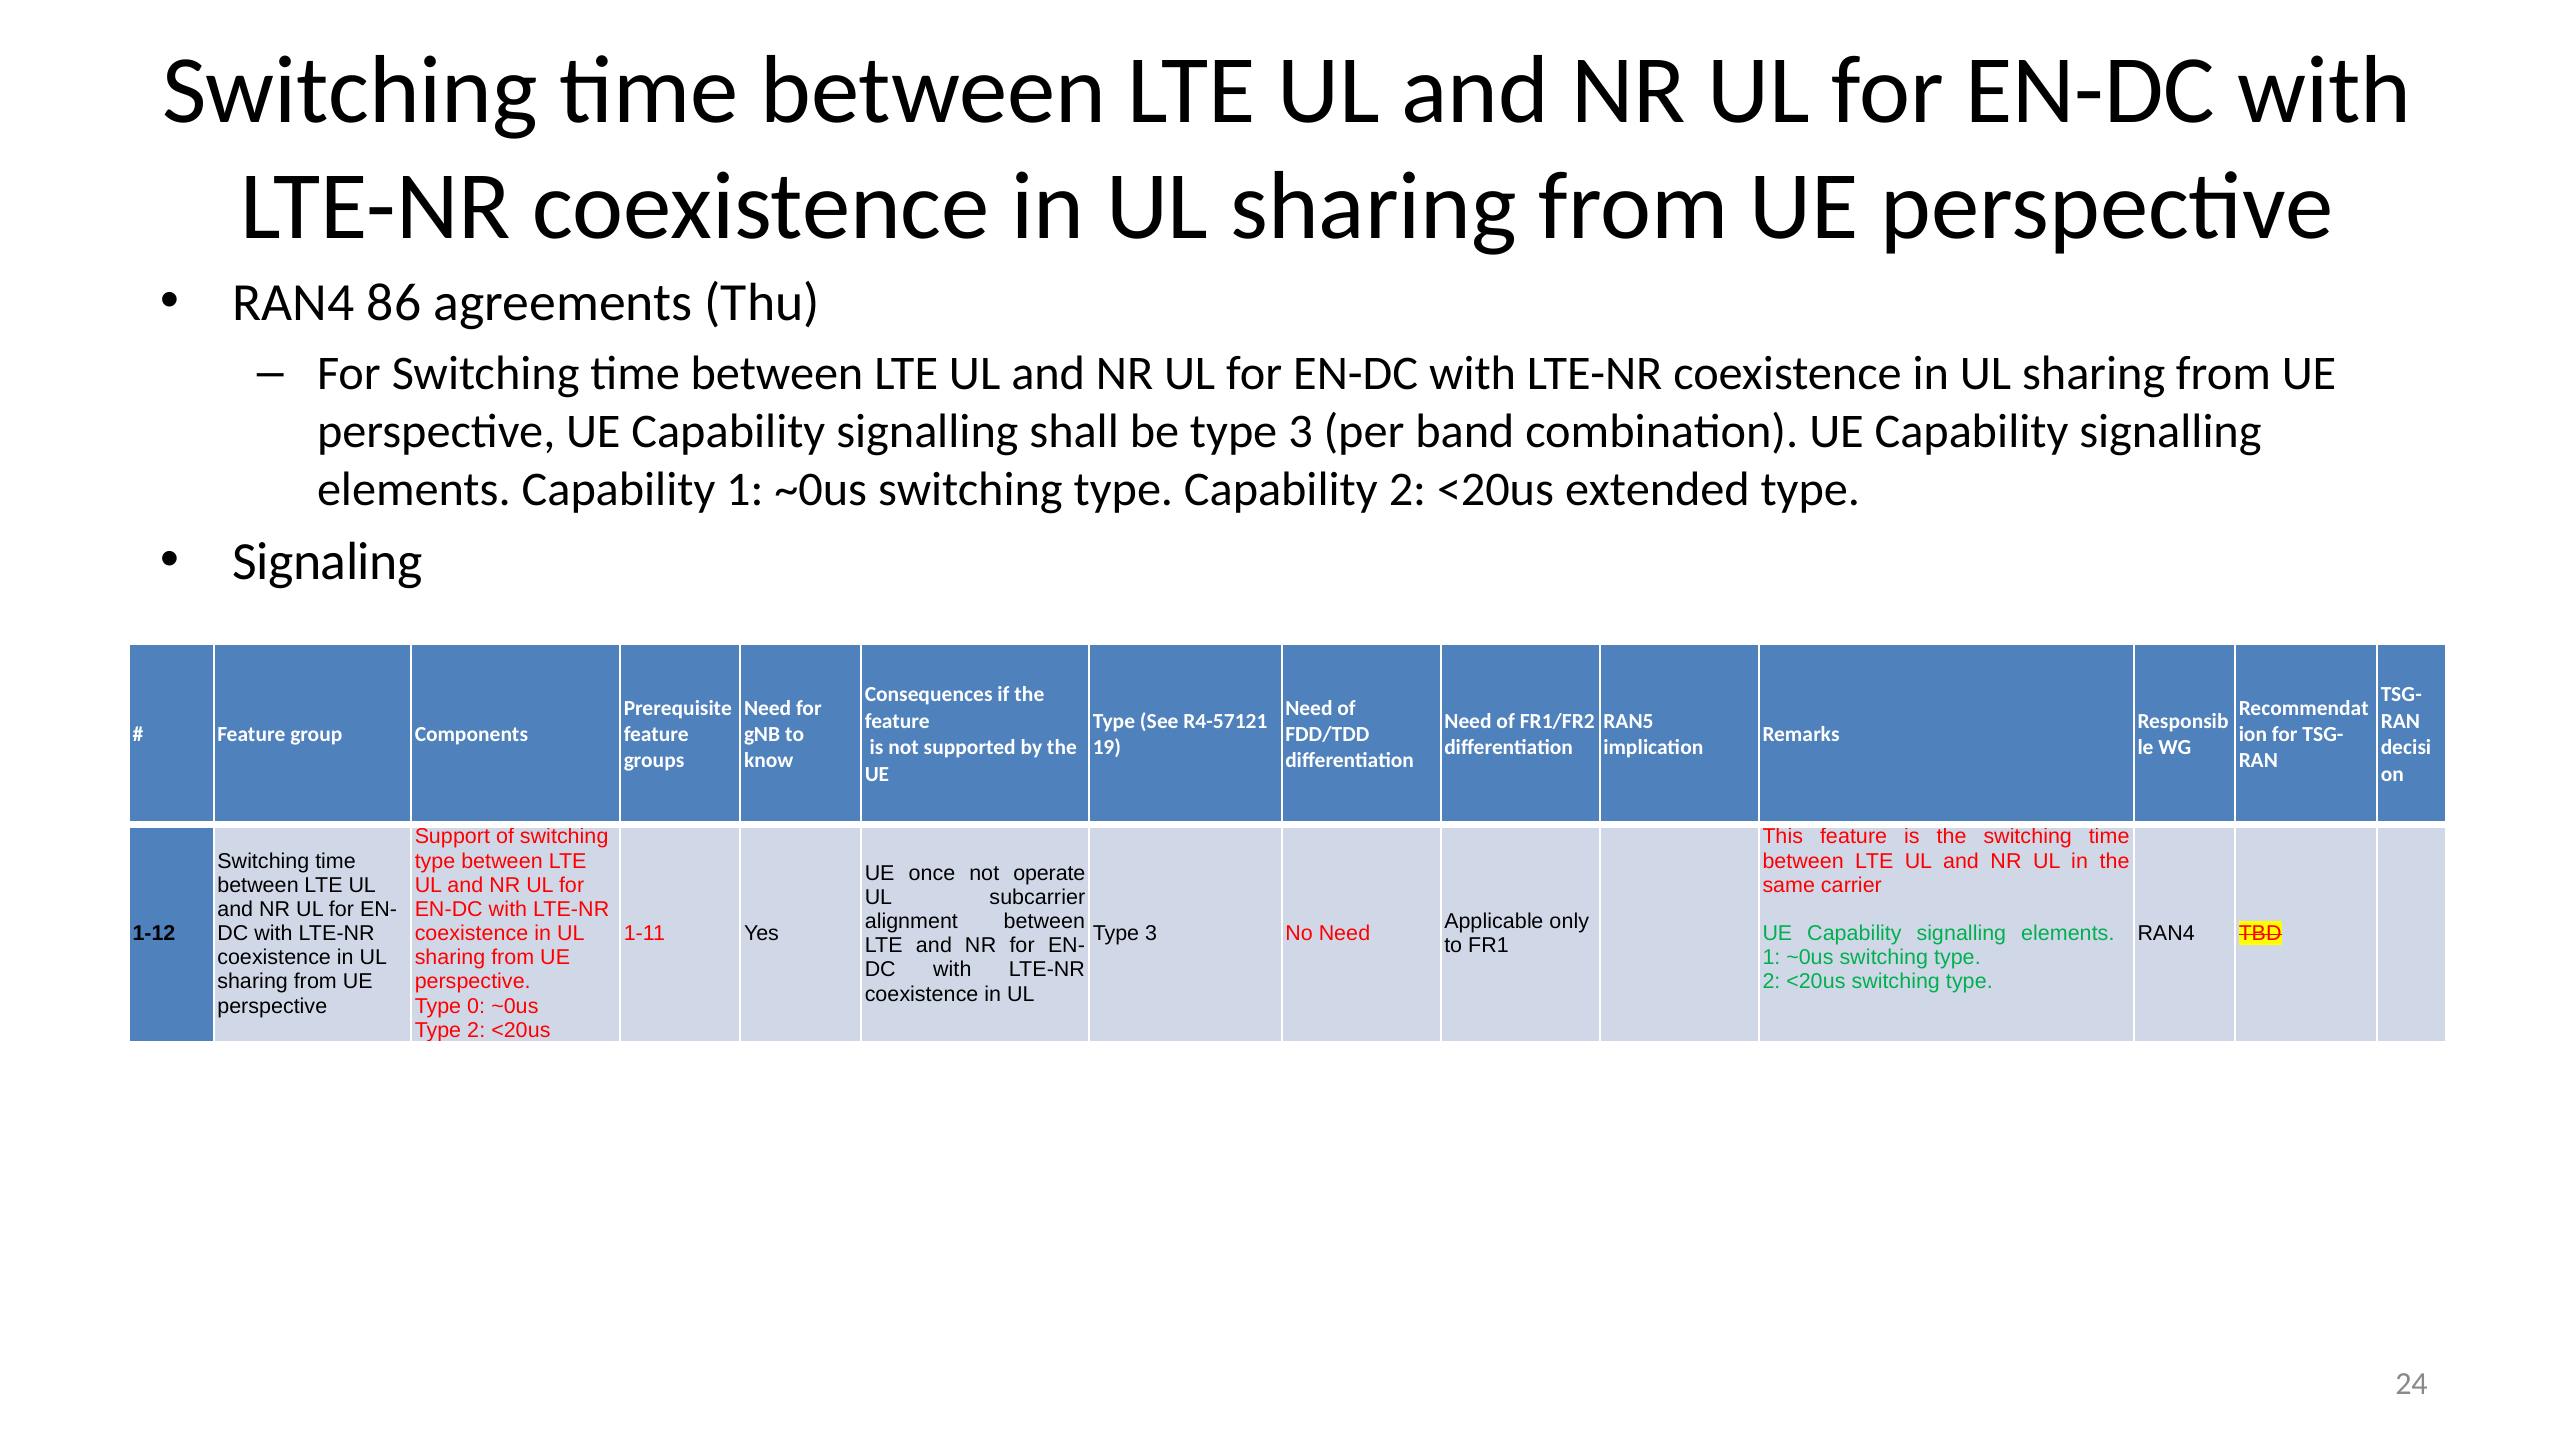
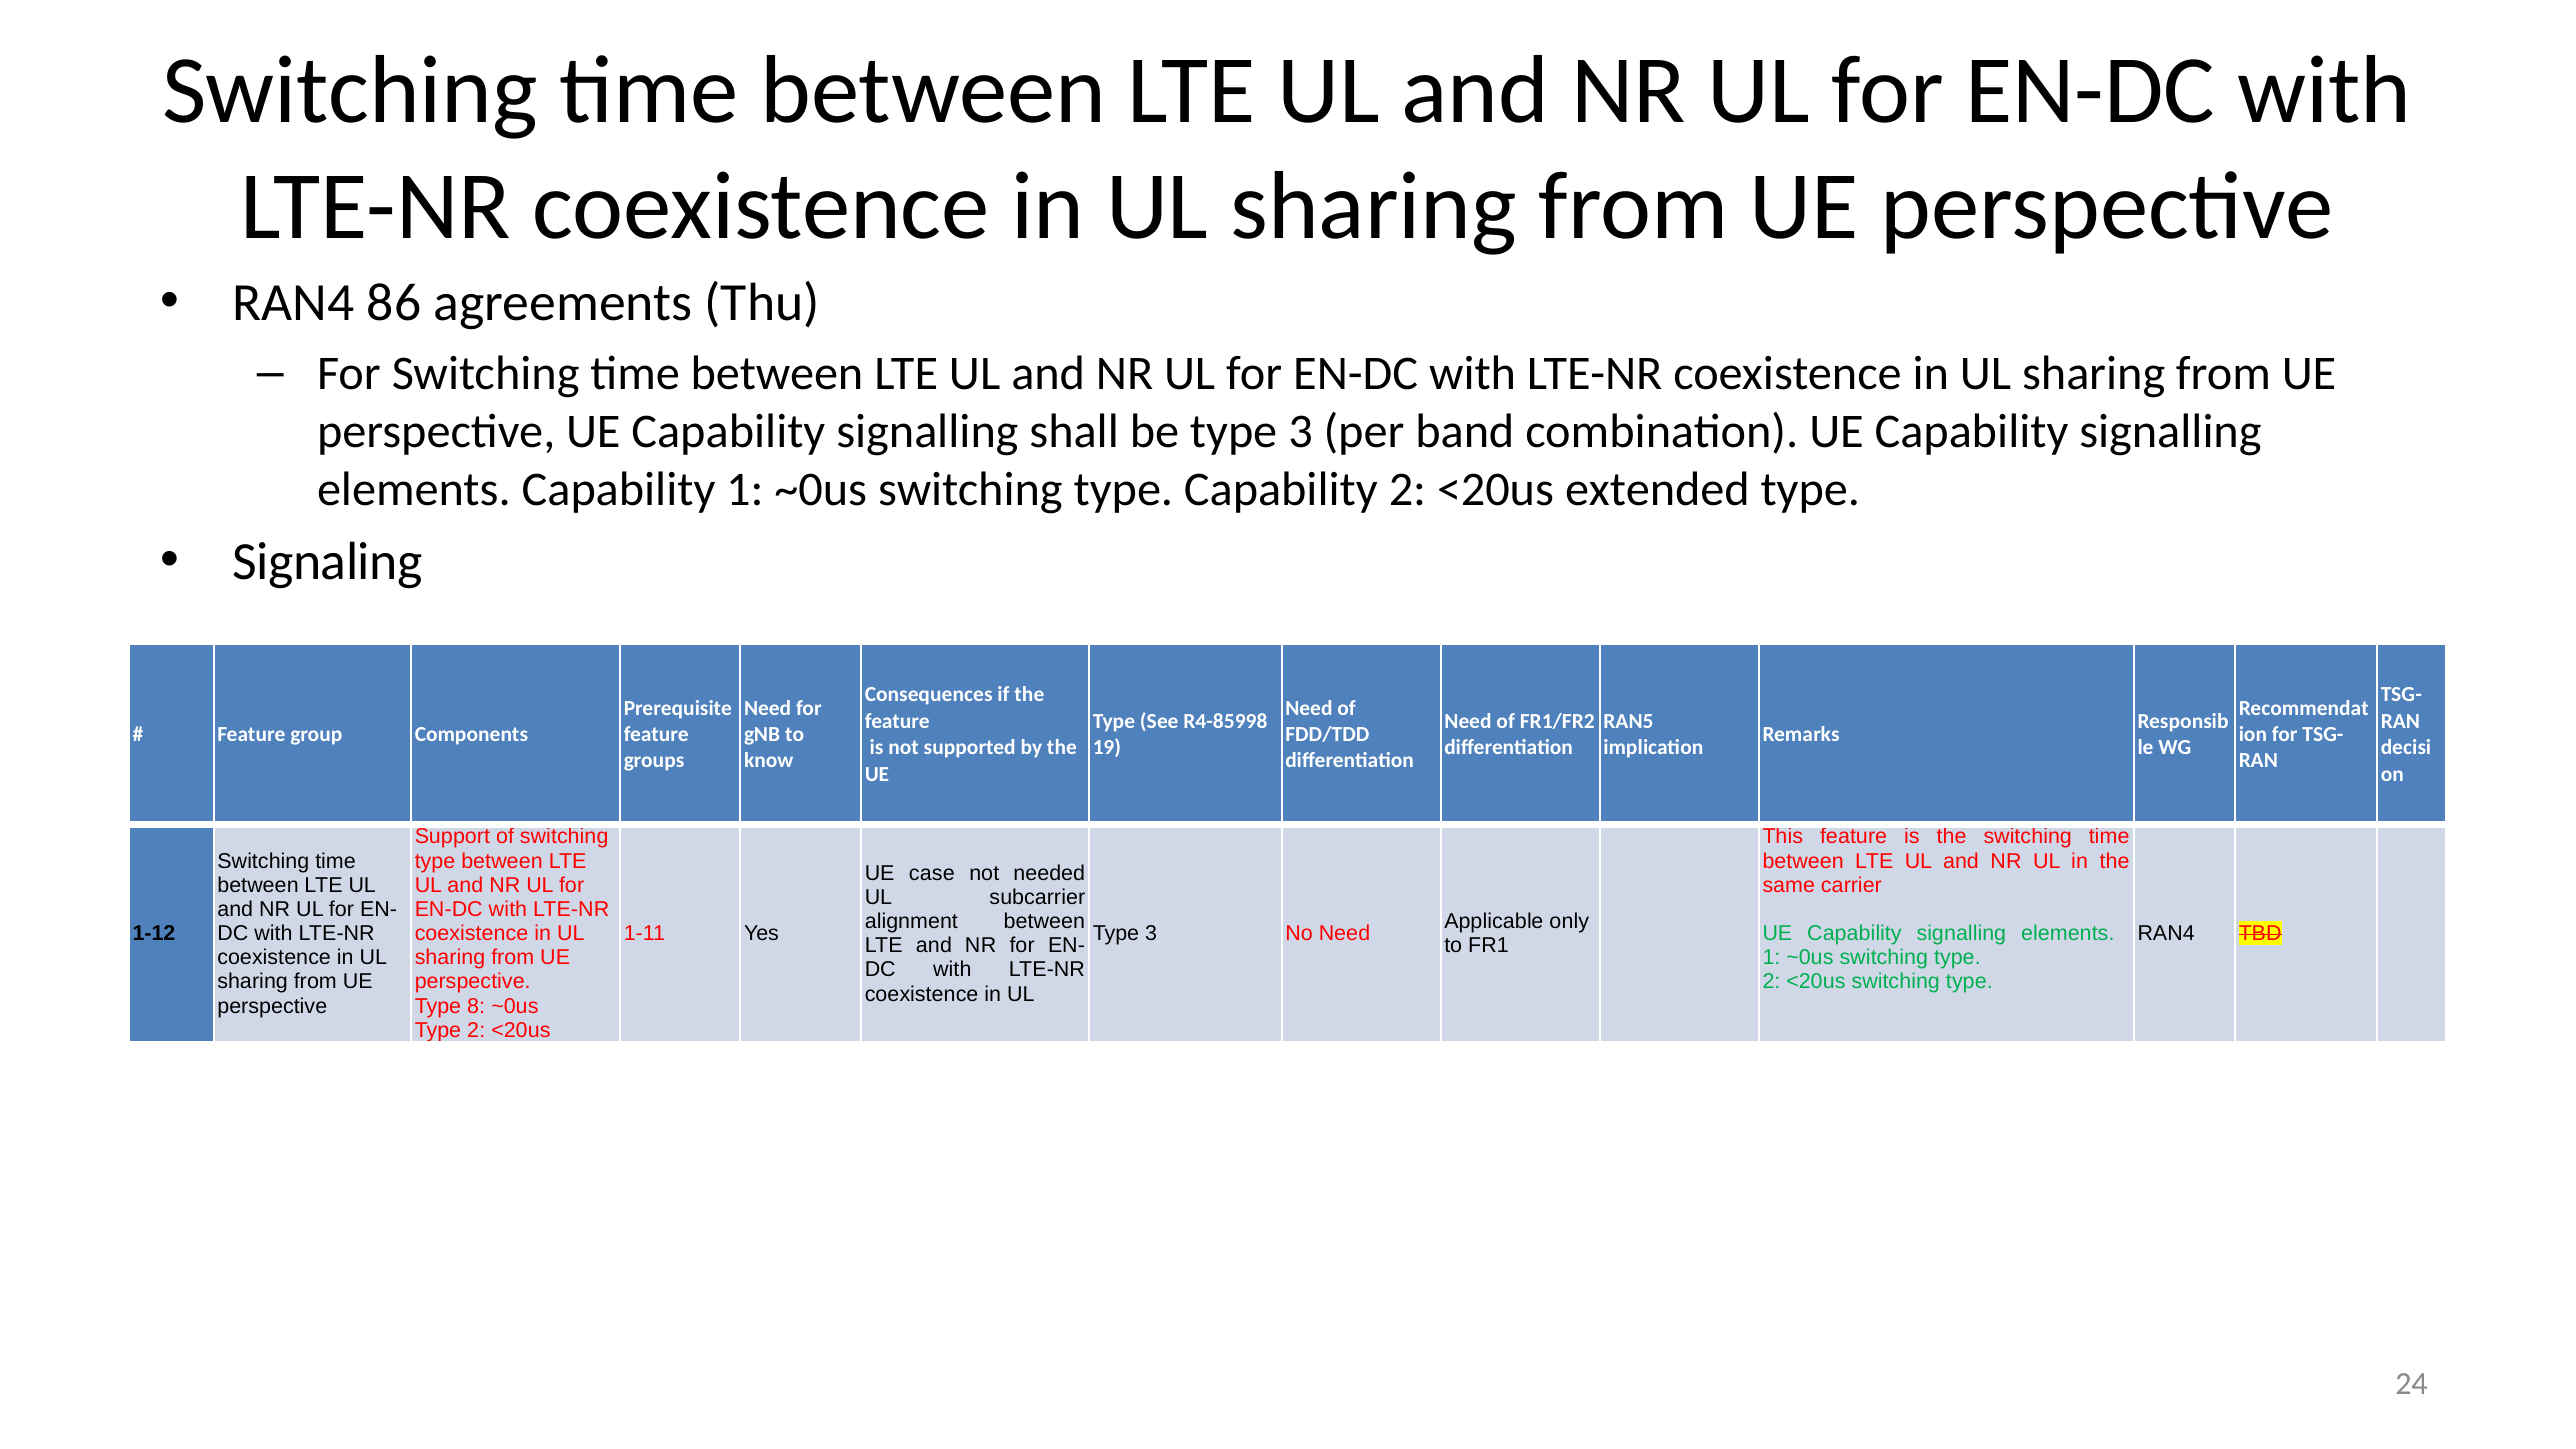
R4-57121: R4-57121 -> R4-85998
once: once -> case
operate: operate -> needed
0: 0 -> 8
